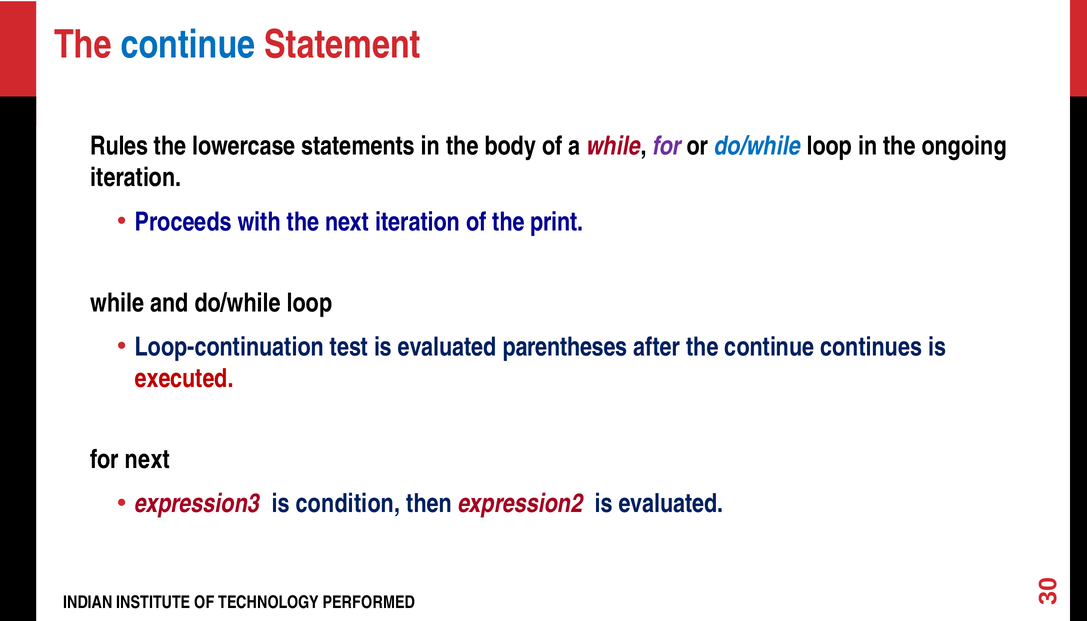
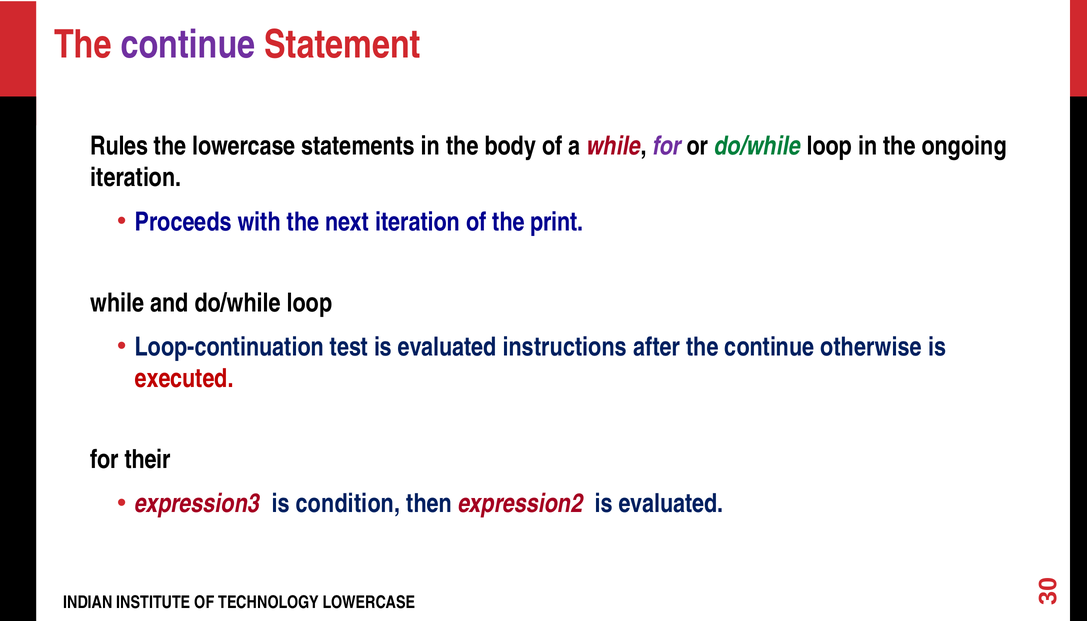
continue at (188, 45) colour: blue -> purple
do/while at (757, 146) colour: blue -> green
parentheses: parentheses -> instructions
continues: continues -> otherwise
for next: next -> their
TECHNOLOGY PERFORMED: PERFORMED -> LOWERCASE
